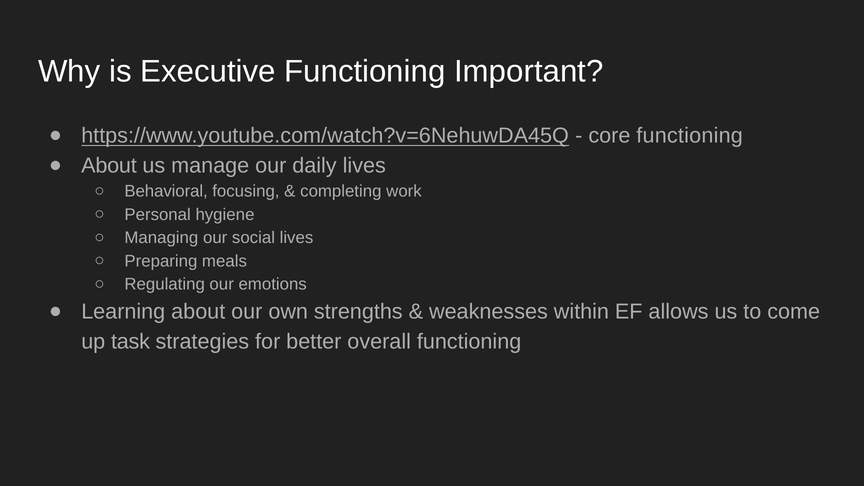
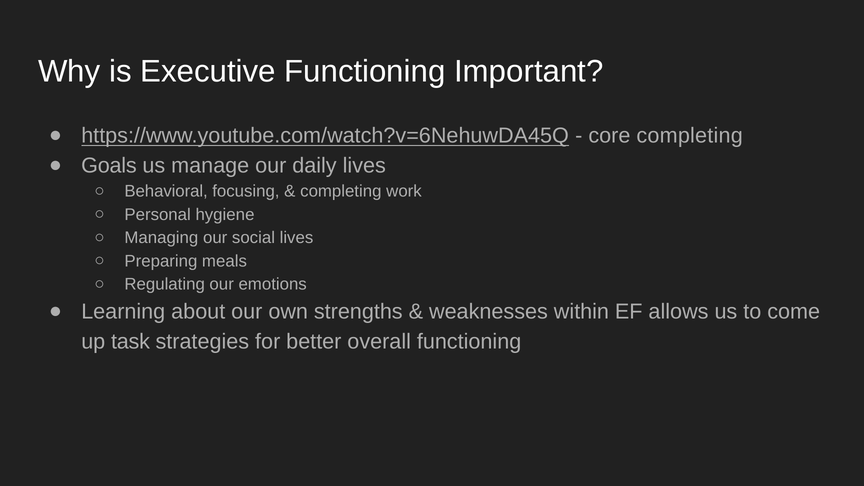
core functioning: functioning -> completing
About at (109, 166): About -> Goals
